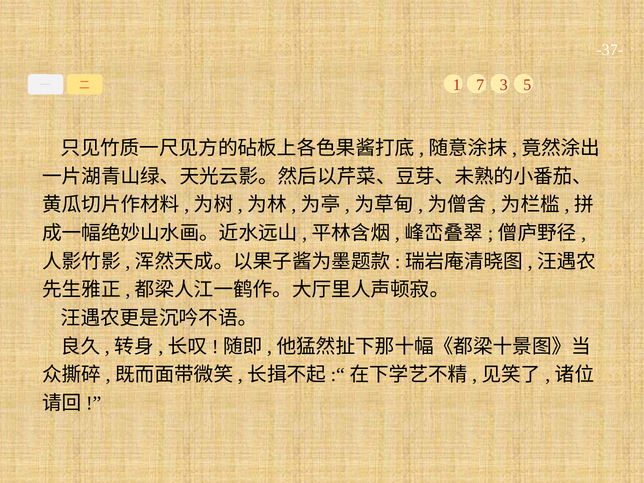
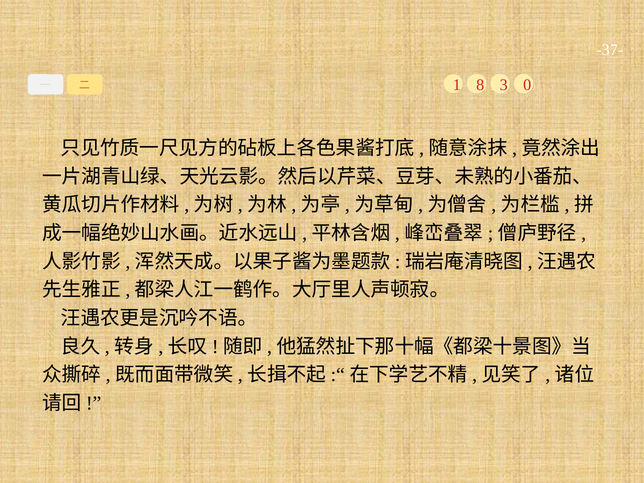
7: 7 -> 8
5: 5 -> 0
